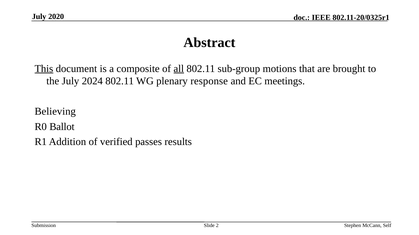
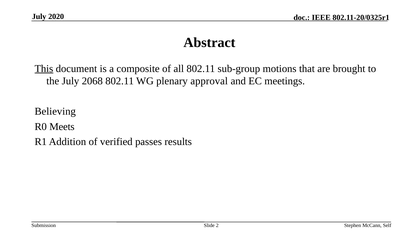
all underline: present -> none
2024: 2024 -> 2068
response: response -> approval
Ballot: Ballot -> Meets
